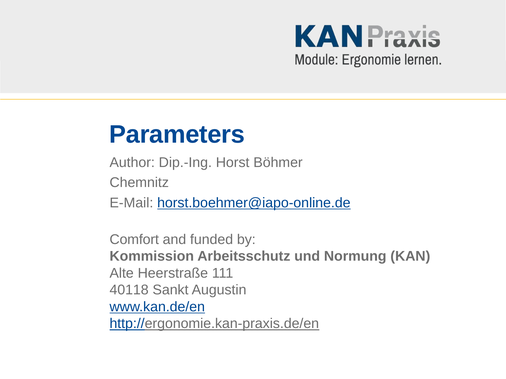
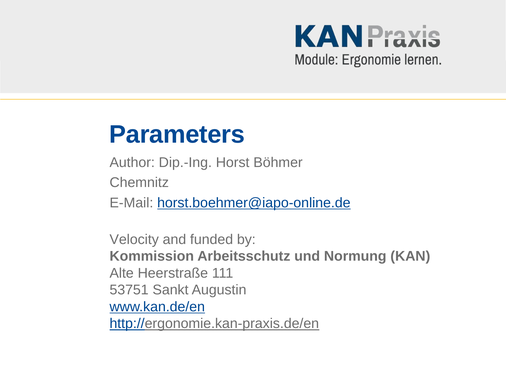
Comfort: Comfort -> Velocity
40118: 40118 -> 53751
